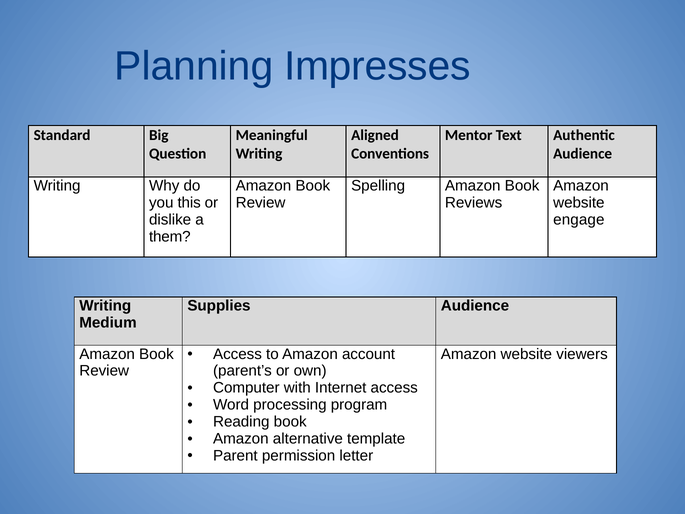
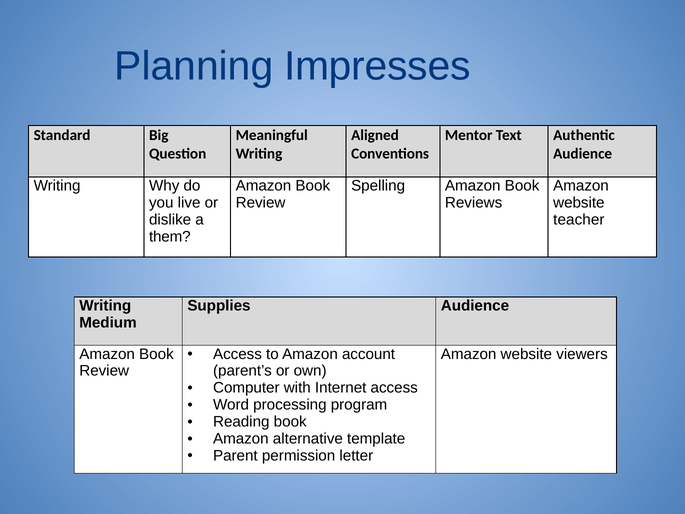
this: this -> live
engage: engage -> teacher
